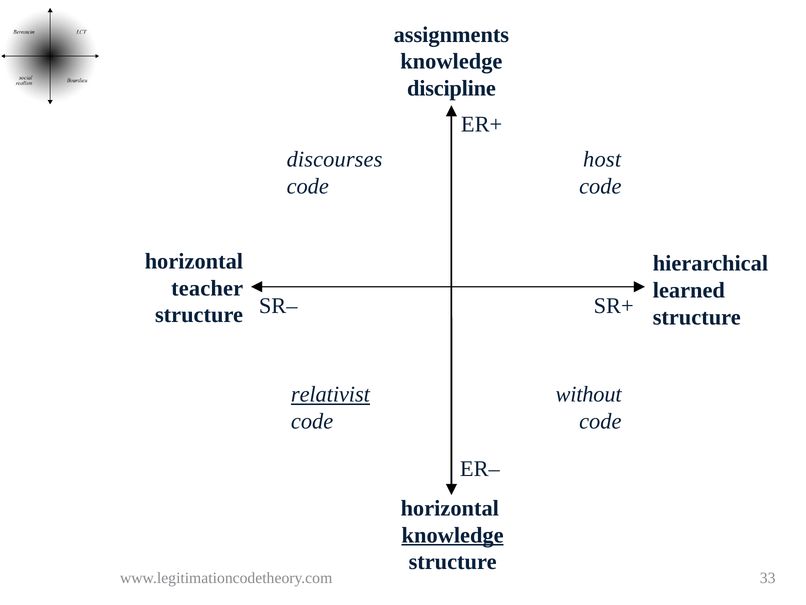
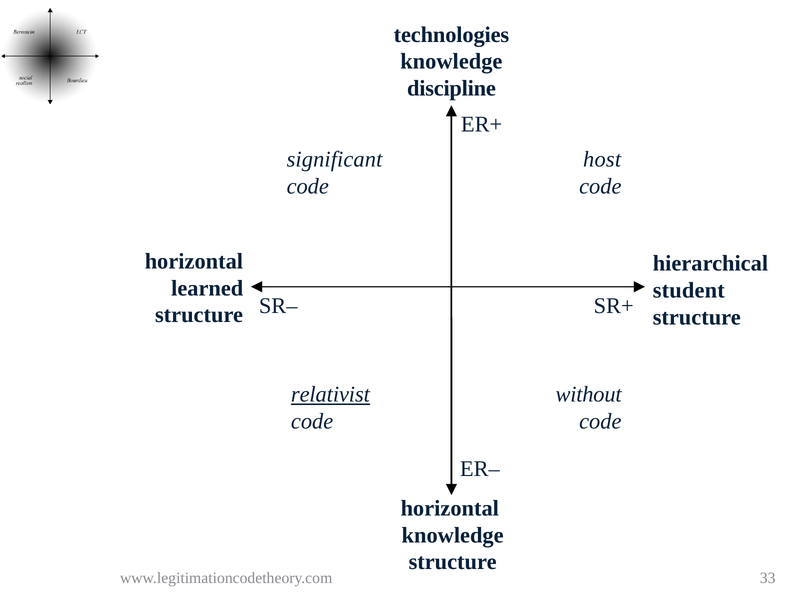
assignments: assignments -> technologies
discourses: discourses -> significant
teacher: teacher -> learned
learned: learned -> student
knowledge at (453, 535) underline: present -> none
